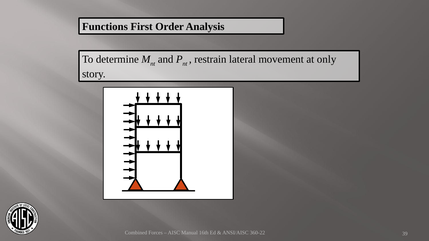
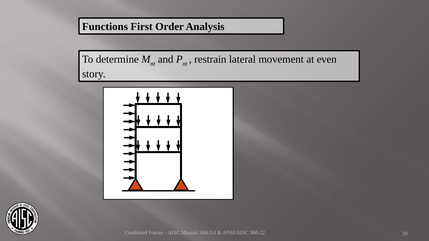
only: only -> even
